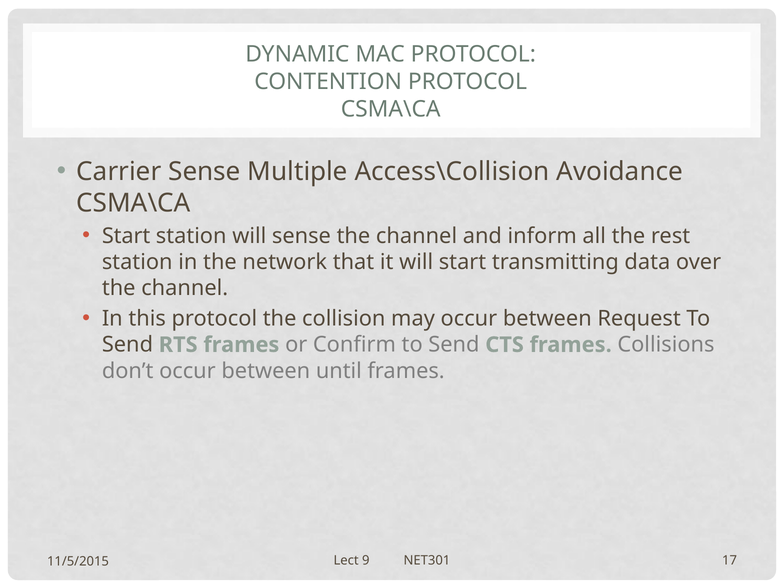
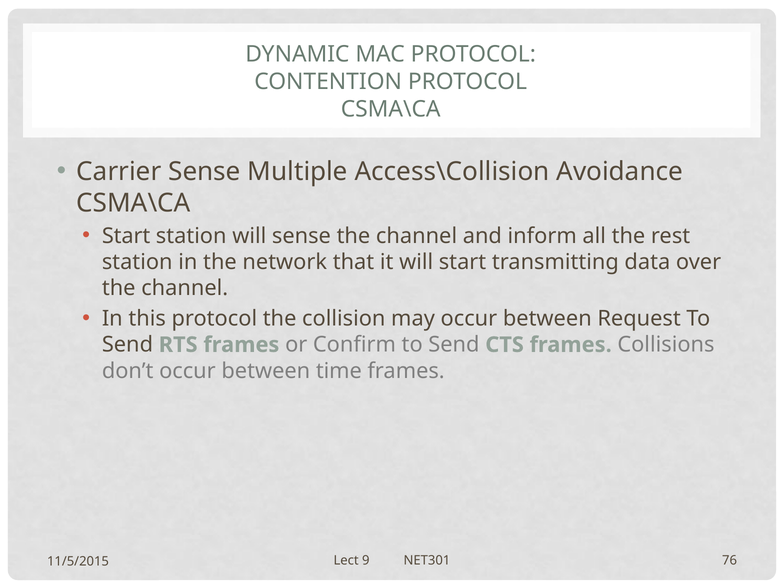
until: until -> time
17: 17 -> 76
